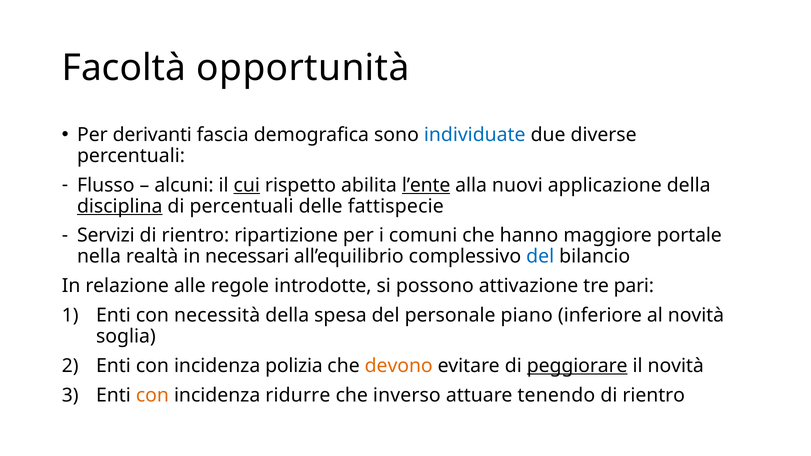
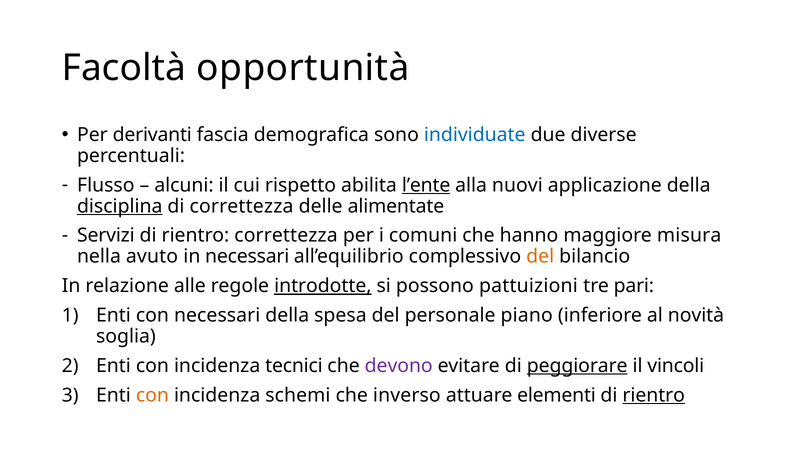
cui underline: present -> none
di percentuali: percentuali -> correttezza
fattispecie: fattispecie -> alimentate
rientro ripartizione: ripartizione -> correttezza
portale: portale -> misura
realtà: realtà -> avuto
del at (540, 257) colour: blue -> orange
introdotte underline: none -> present
attivazione: attivazione -> pattuizioni
con necessità: necessità -> necessari
polizia: polizia -> tecnici
devono colour: orange -> purple
il novità: novità -> vincoli
ridurre: ridurre -> schemi
tenendo: tenendo -> elementi
rientro at (654, 395) underline: none -> present
